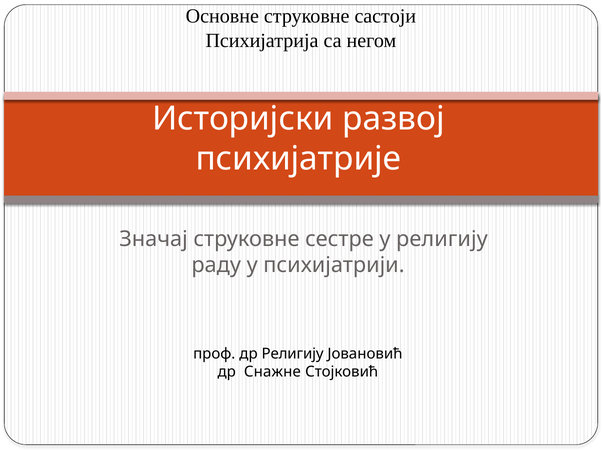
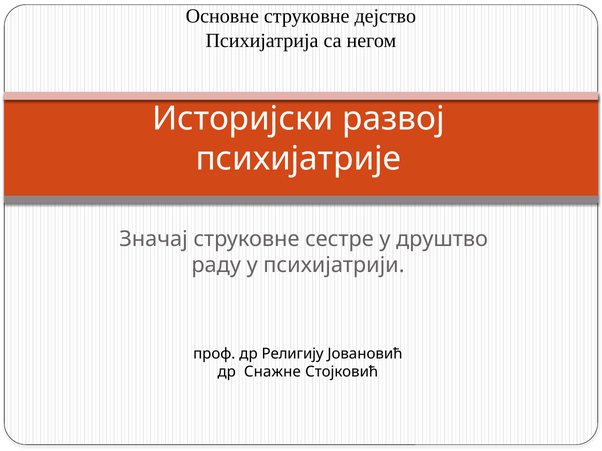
састоји: састоји -> дејство
у религију: религију -> друштво
